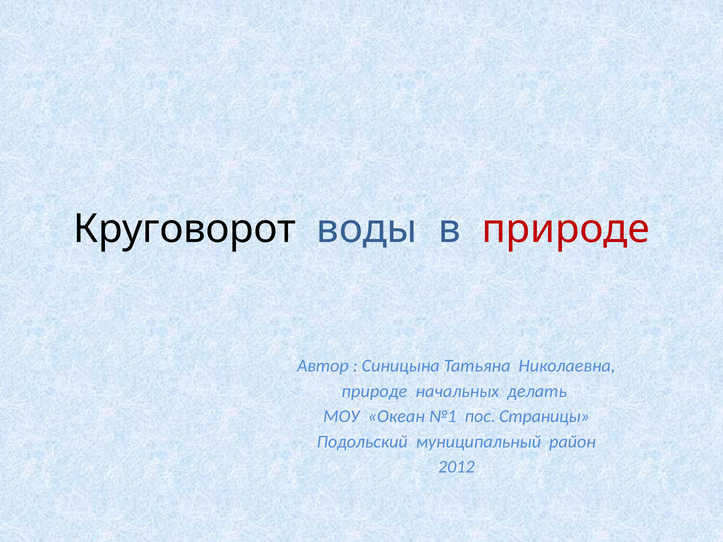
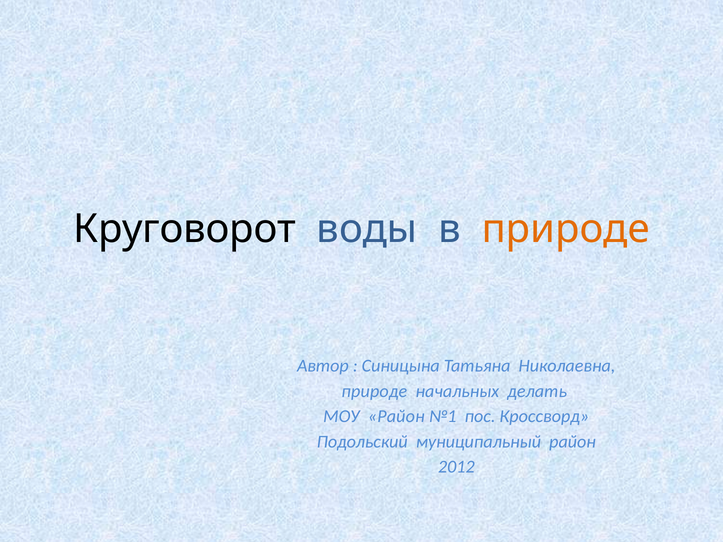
природе at (566, 229) colour: red -> orange
МОУ Океан: Океан -> Район
Страницы: Страницы -> Кроссворд
